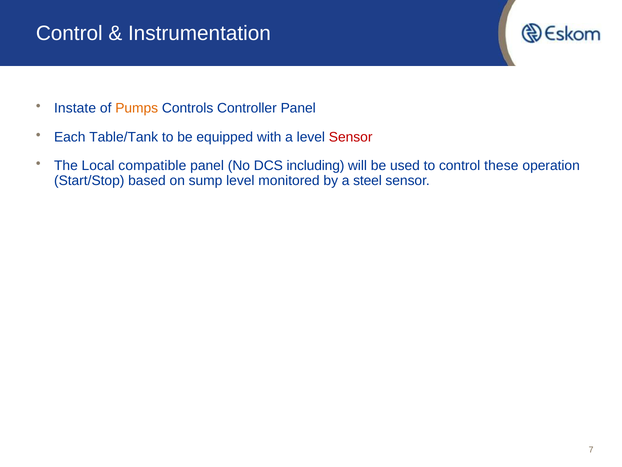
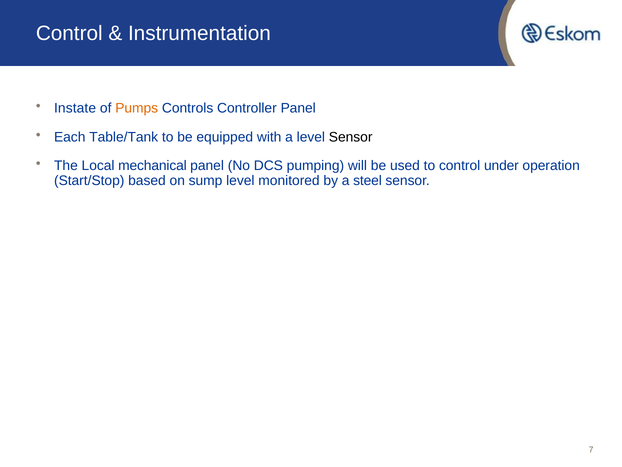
Sensor at (351, 137) colour: red -> black
compatible: compatible -> mechanical
including: including -> pumping
these: these -> under
